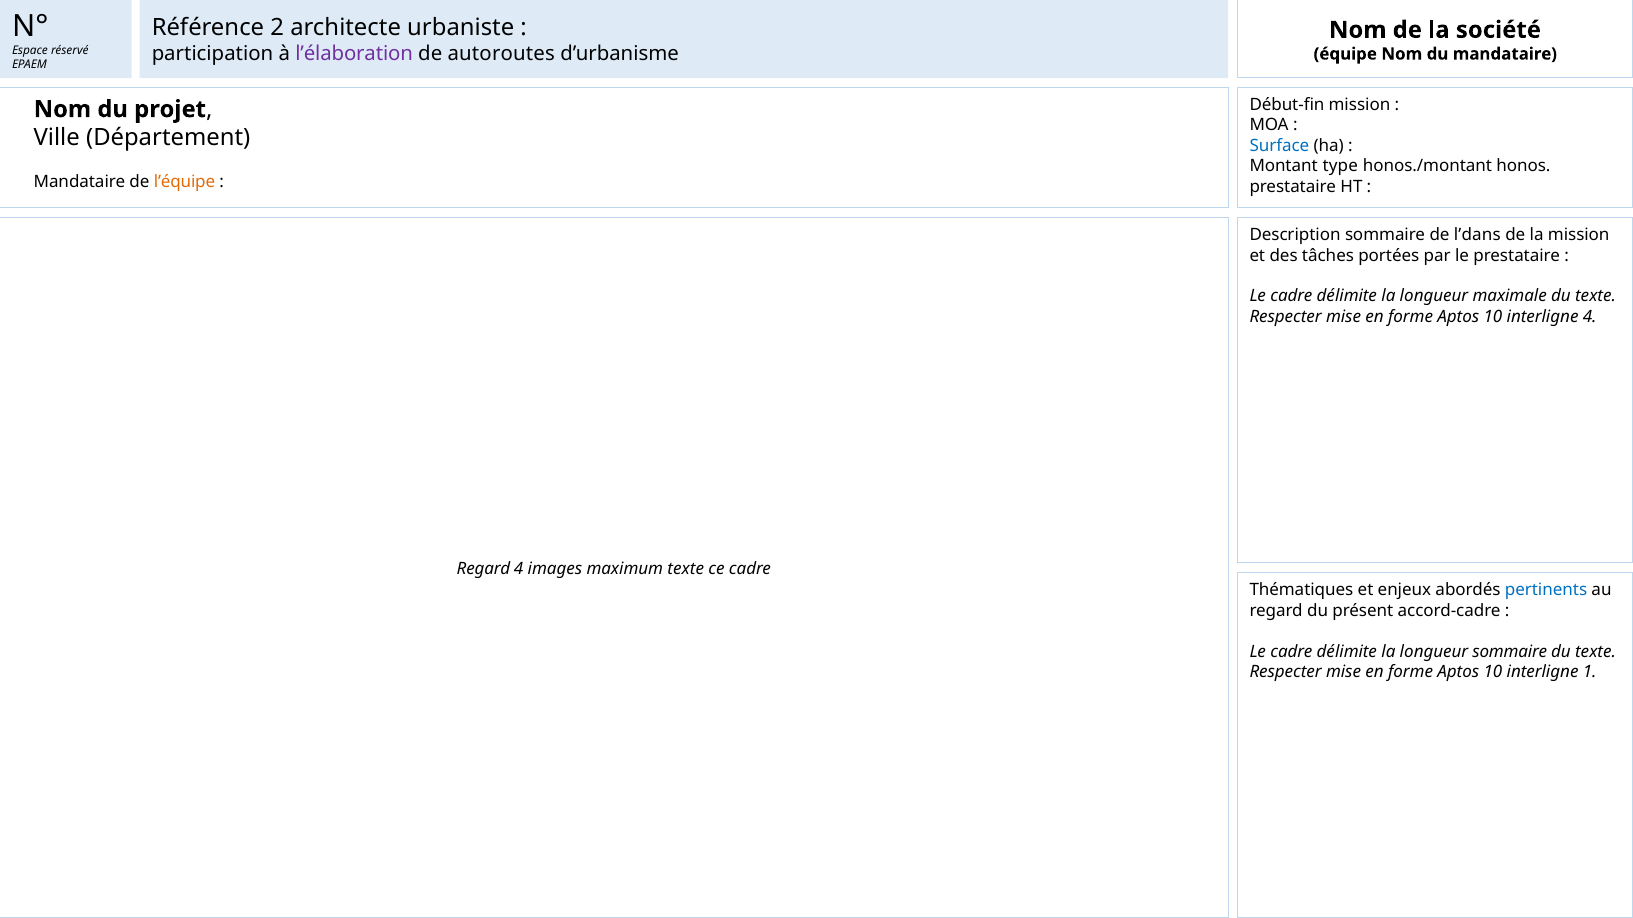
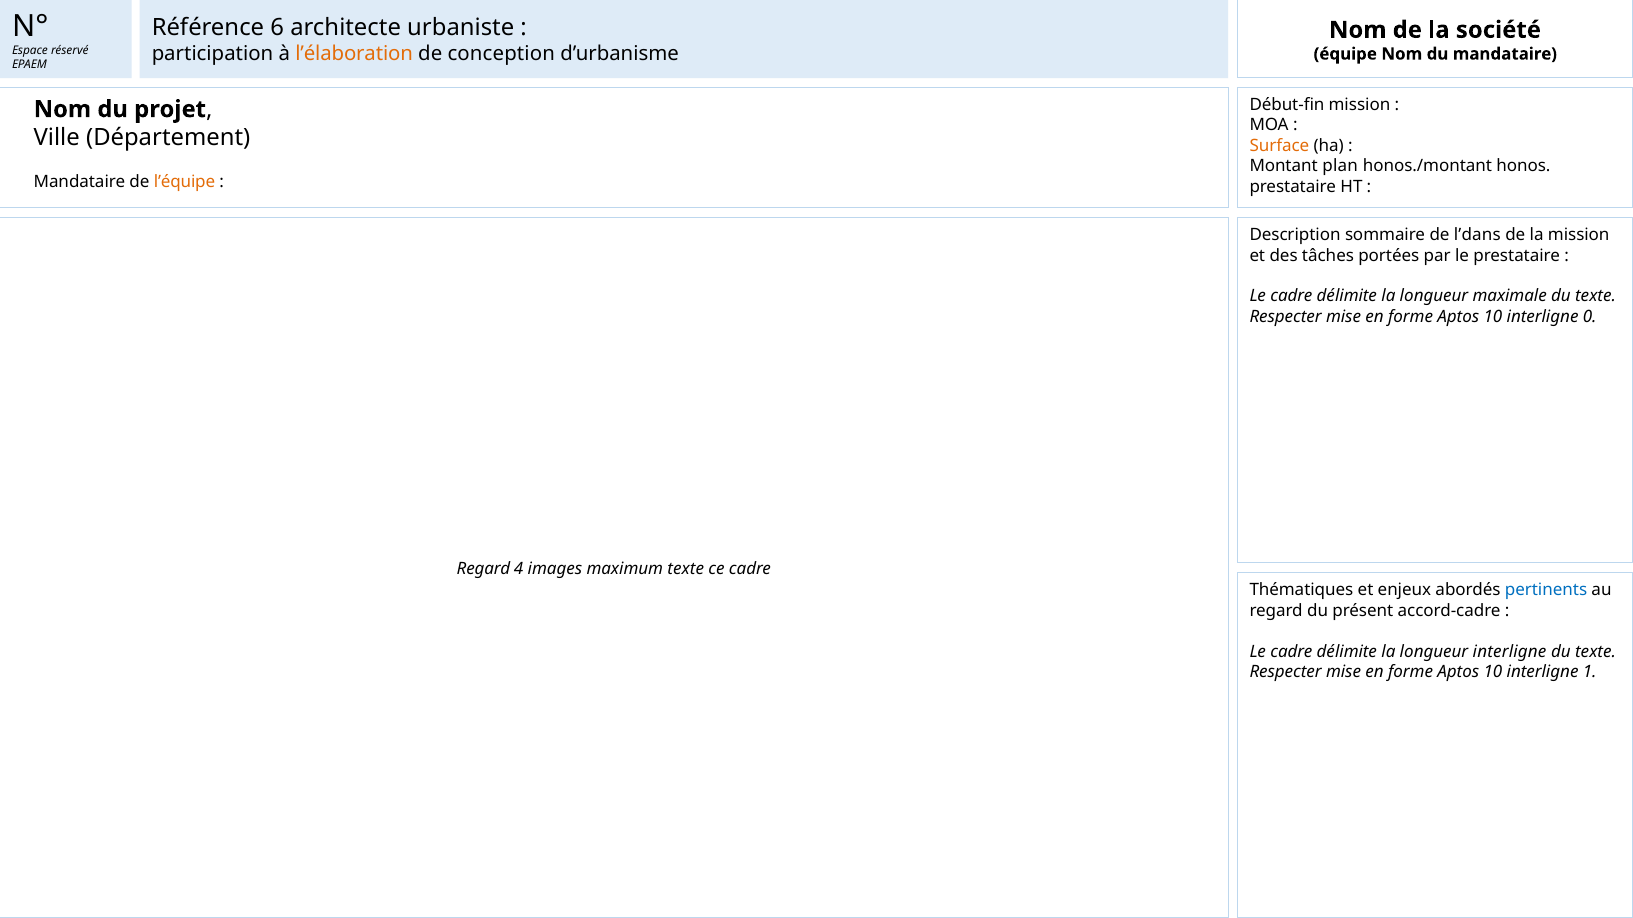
2: 2 -> 6
l’élaboration colour: purple -> orange
autoroutes: autoroutes -> conception
Surface colour: blue -> orange
type: type -> plan
interligne 4: 4 -> 0
longueur sommaire: sommaire -> interligne
